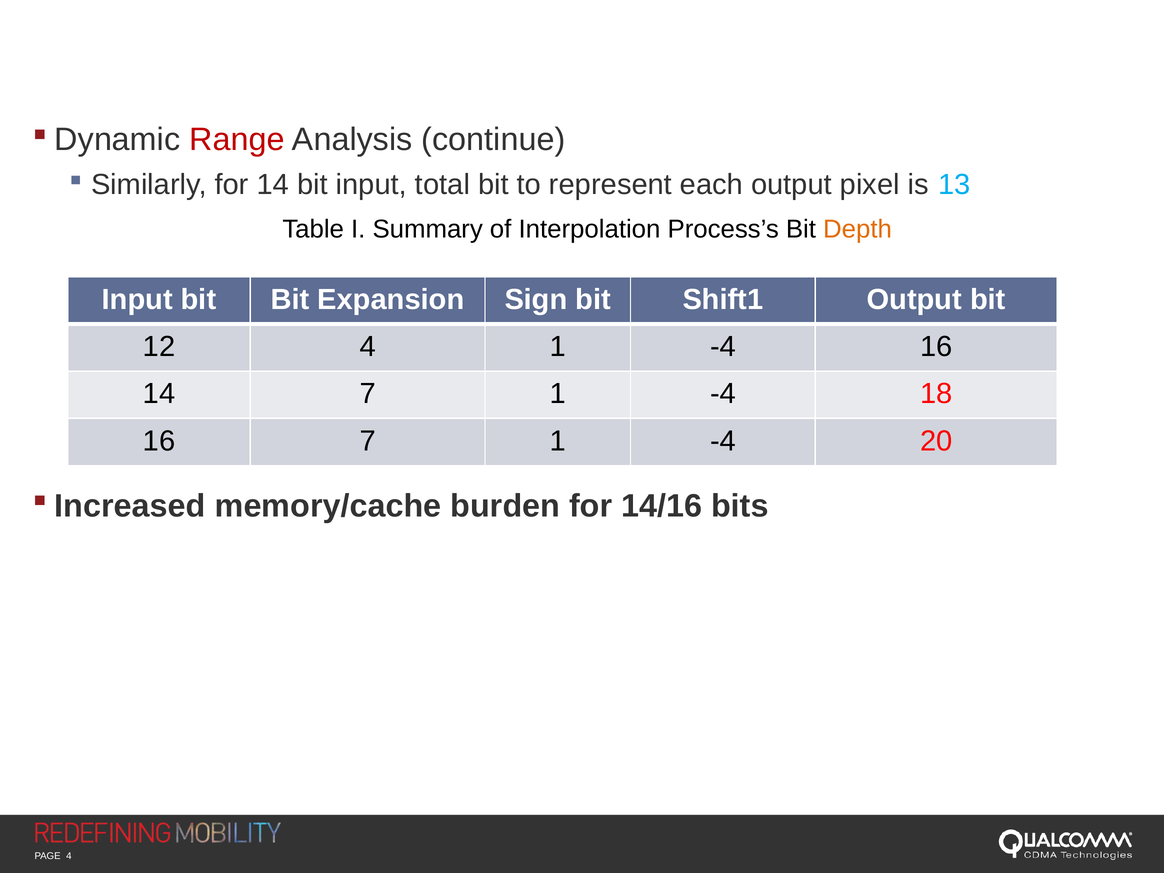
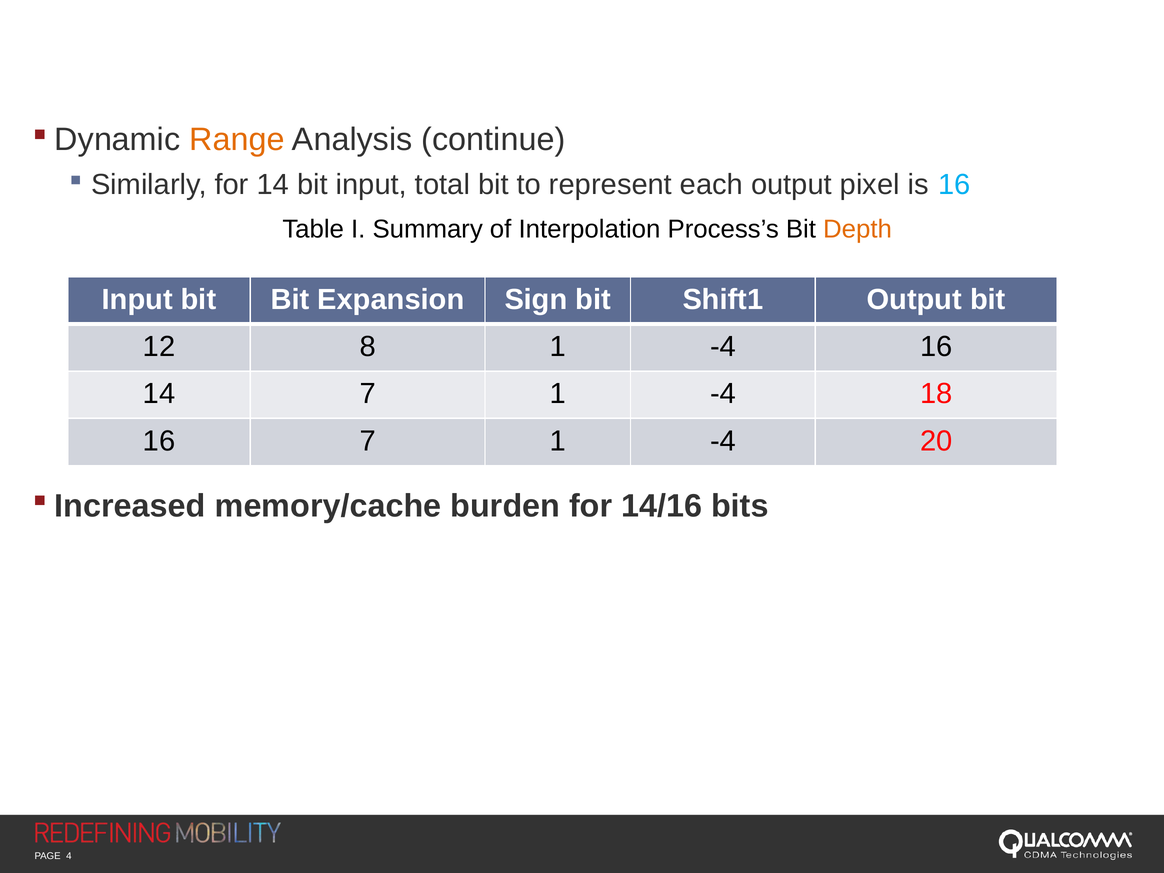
Range colour: red -> orange
is 13: 13 -> 16
12 4: 4 -> 8
